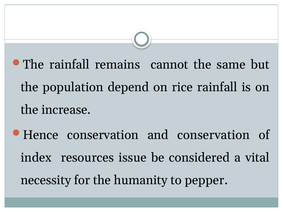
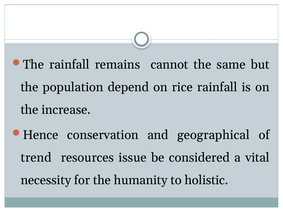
and conservation: conservation -> geographical
index: index -> trend
pepper: pepper -> holistic
